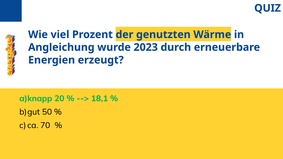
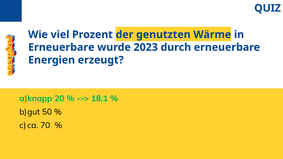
Angleichung at (61, 47): Angleichung -> Erneuerbare
